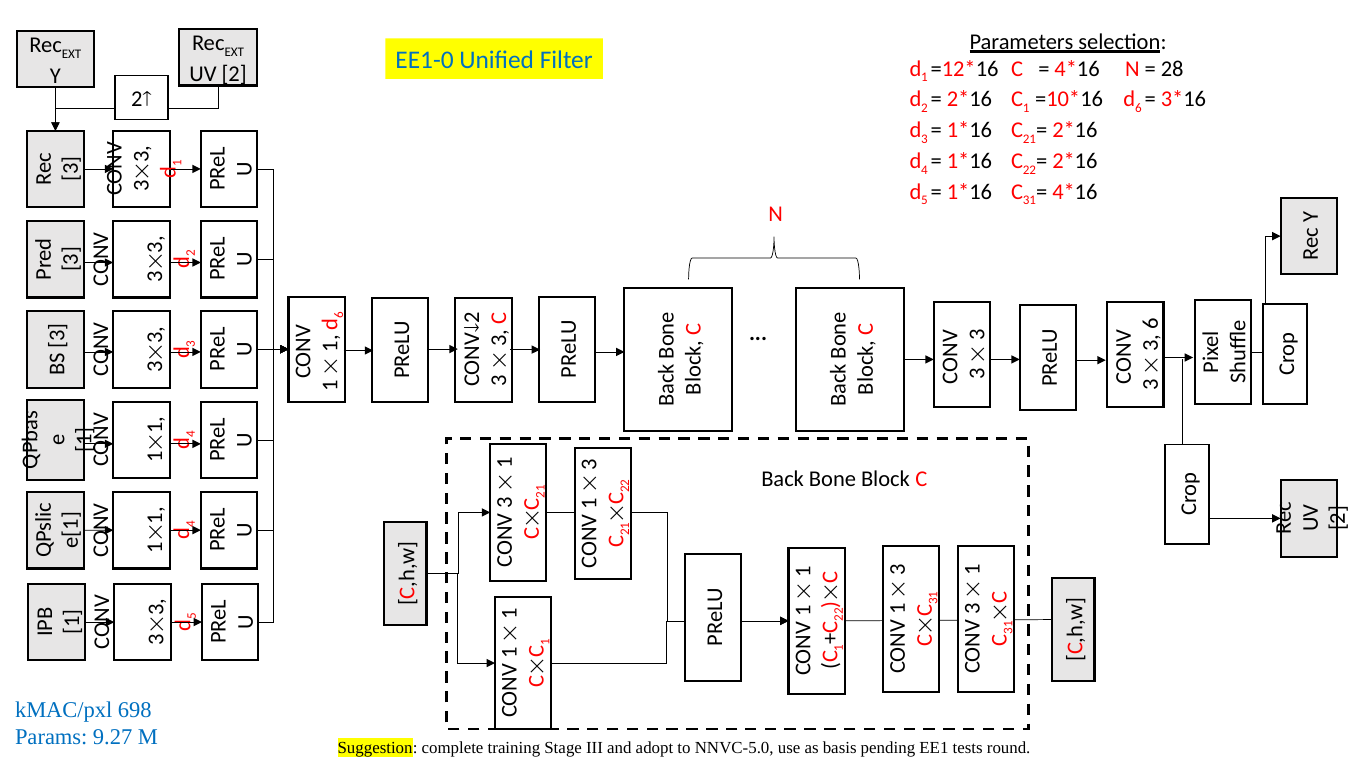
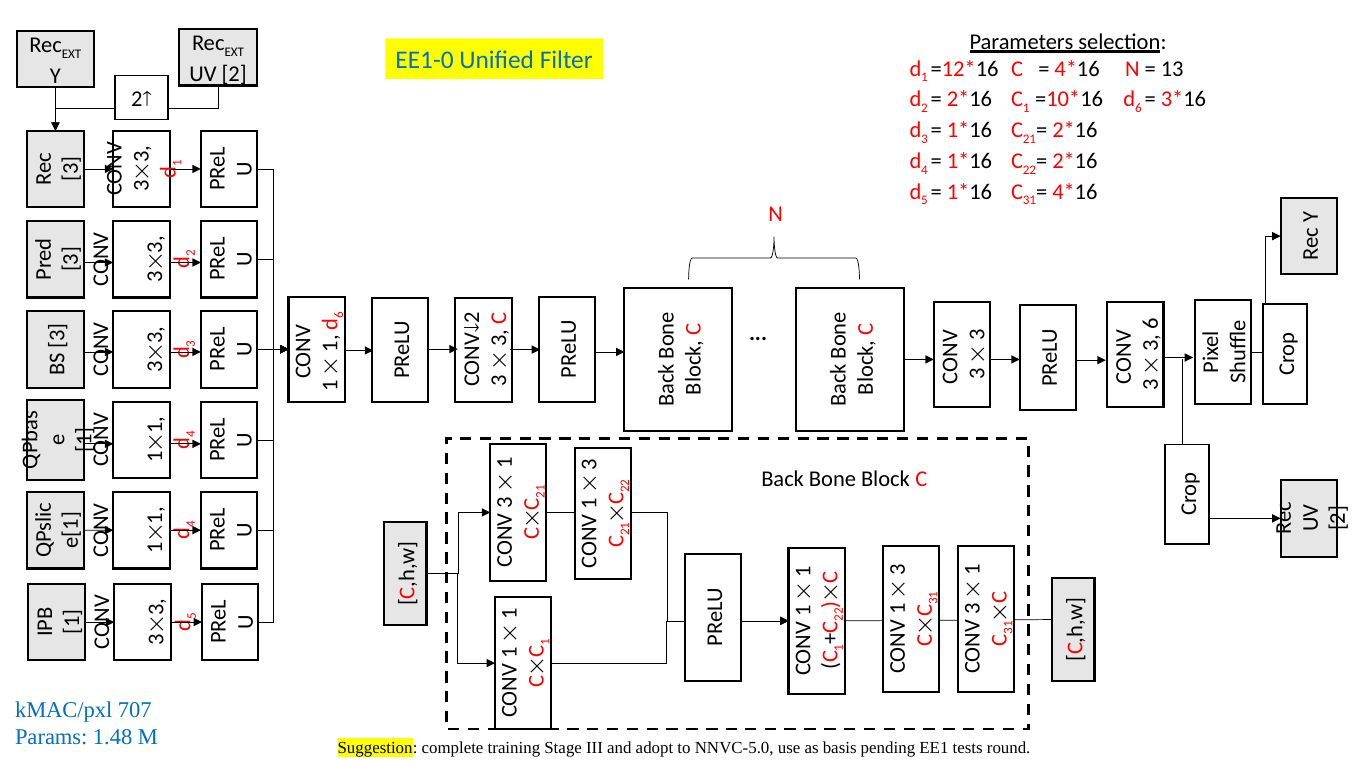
28: 28 -> 13
698: 698 -> 707
9.27: 9.27 -> 1.48
